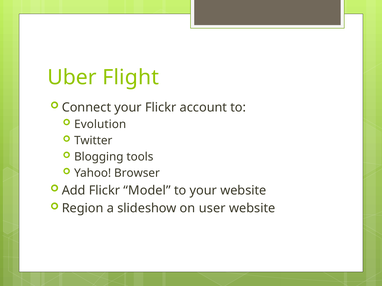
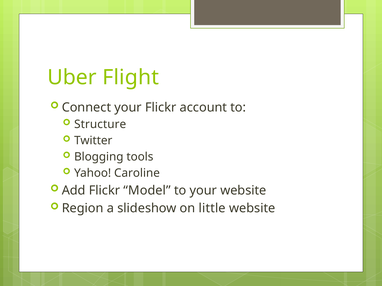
Evolution: Evolution -> Structure
Browser: Browser -> Caroline
user: user -> little
